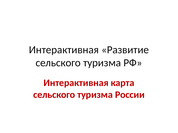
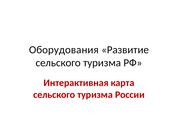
Интерактивная at (64, 50): Интерактивная -> Оборудования
